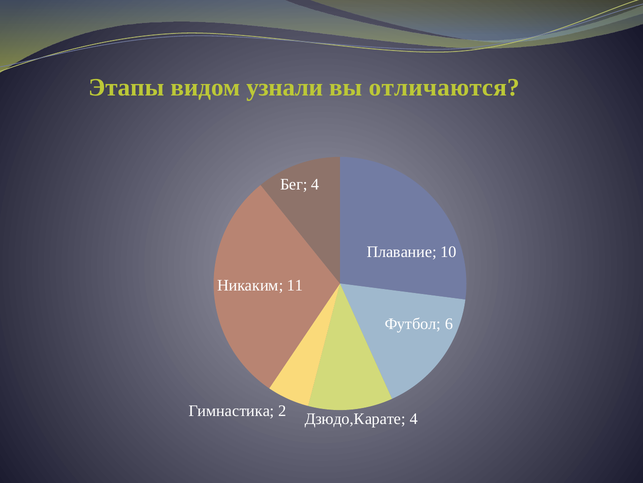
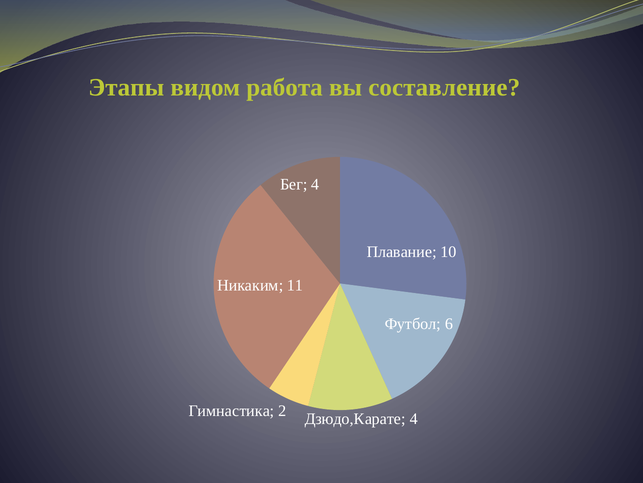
узнали: узнали -> работа
отличаются: отличаются -> составление
